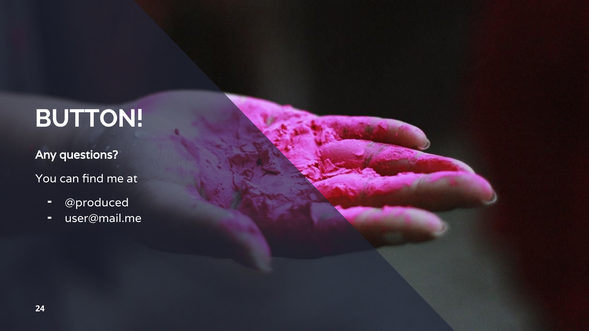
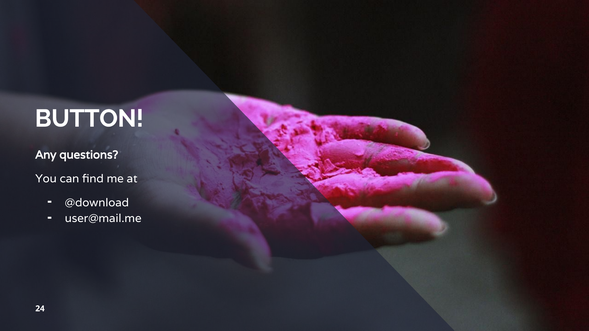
@produced: @produced -> @download
